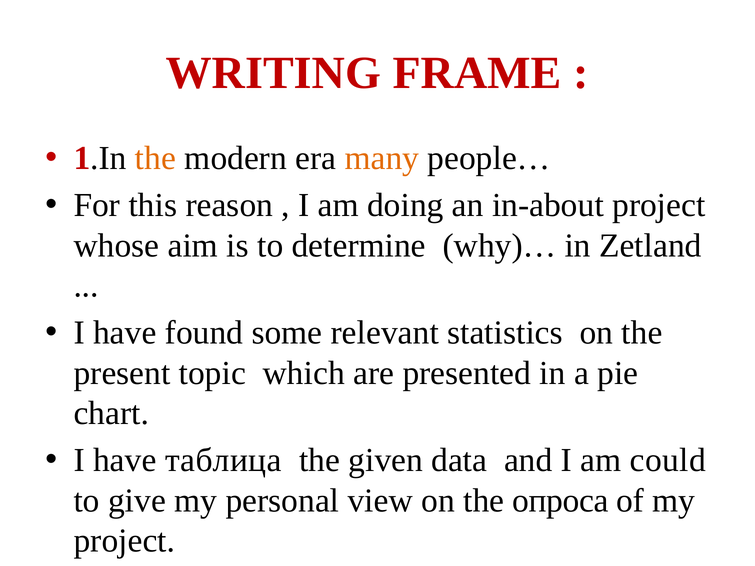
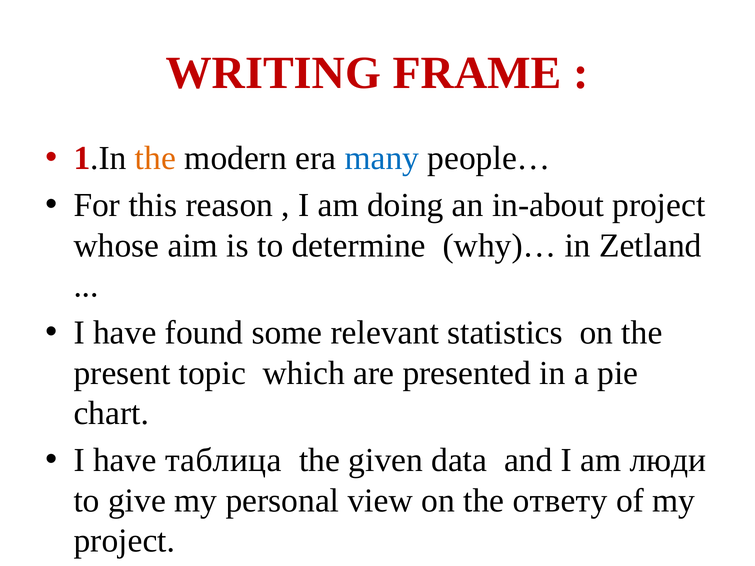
many colour: orange -> blue
could: could -> люди
опроса: опроса -> ответу
